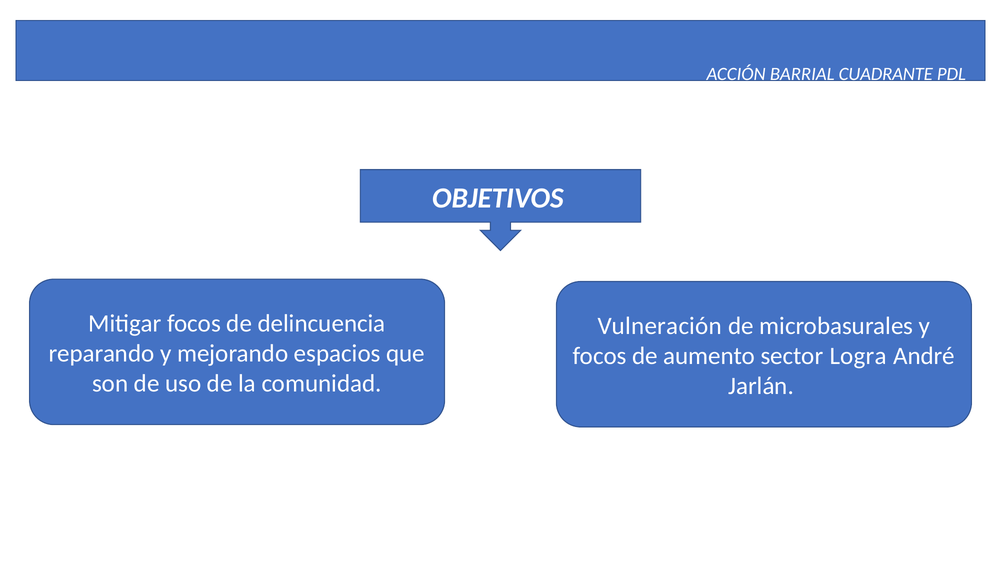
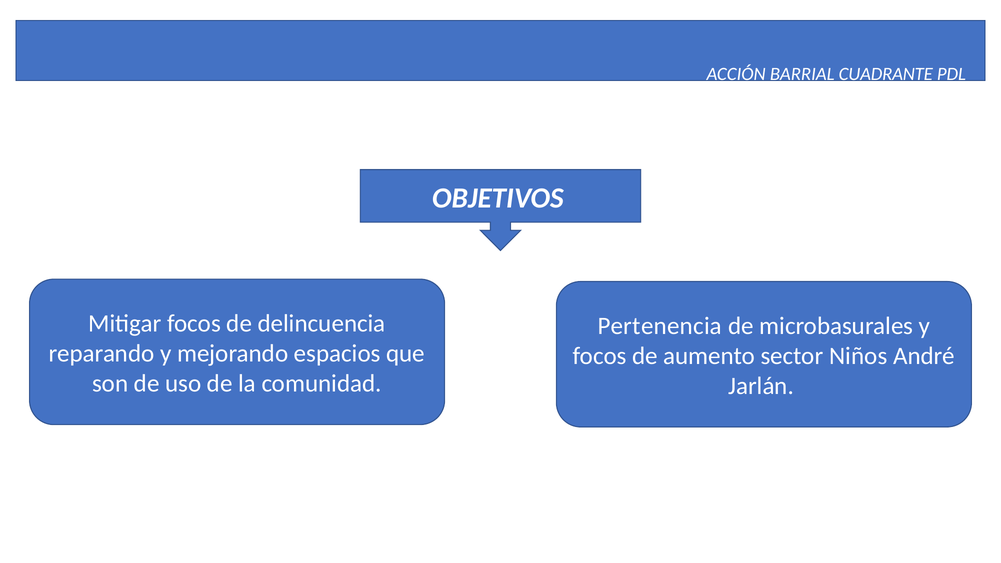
Vulneración: Vulneración -> Pertenencia
Logra: Logra -> Niños
